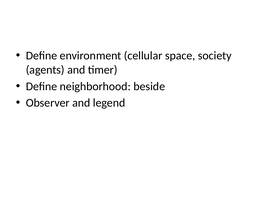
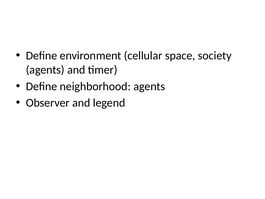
neighborhood beside: beside -> agents
